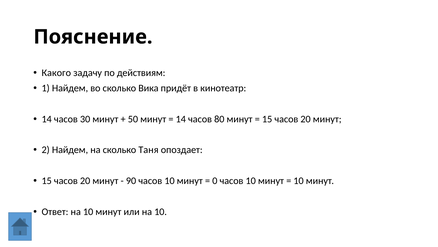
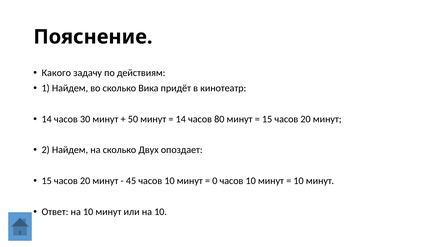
Таня: Таня -> Двух
90: 90 -> 45
